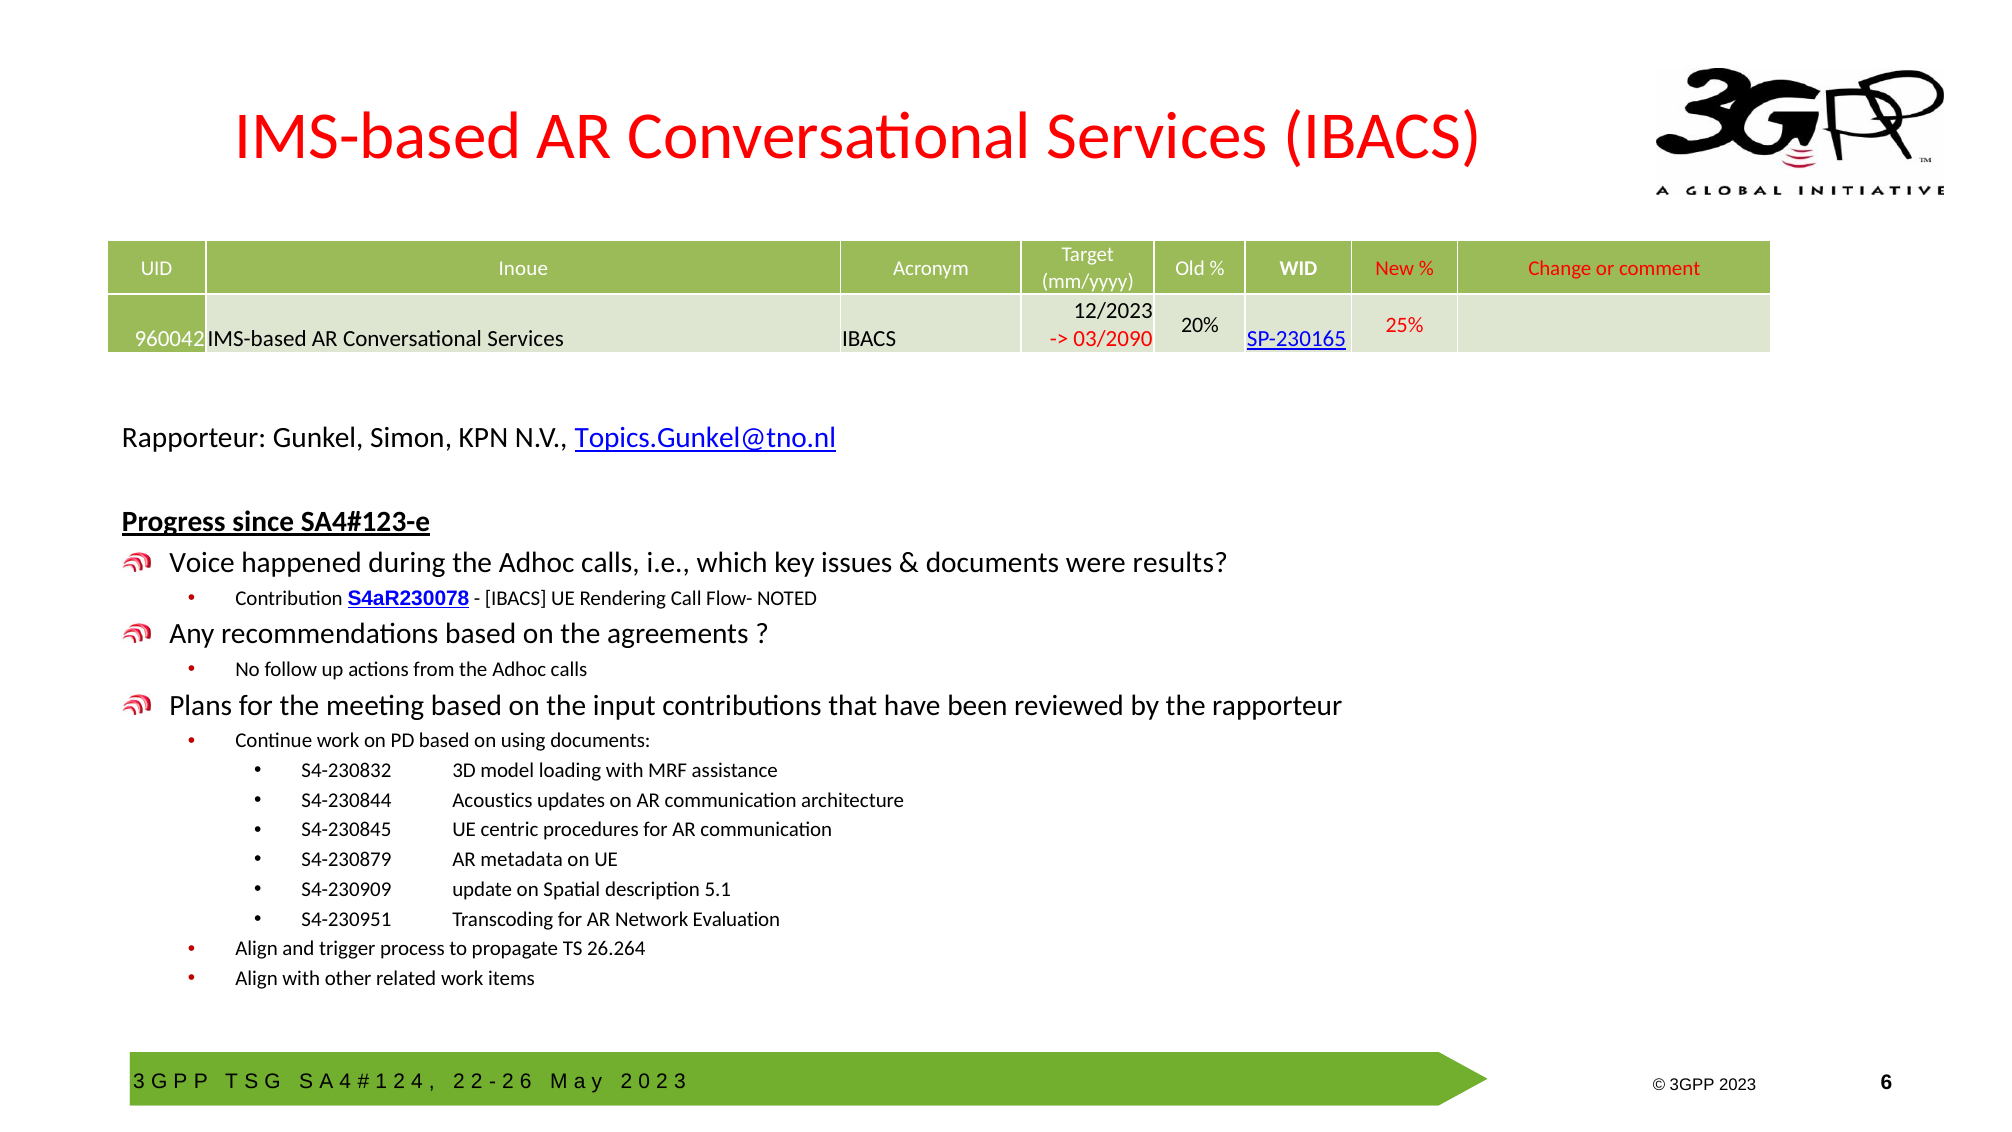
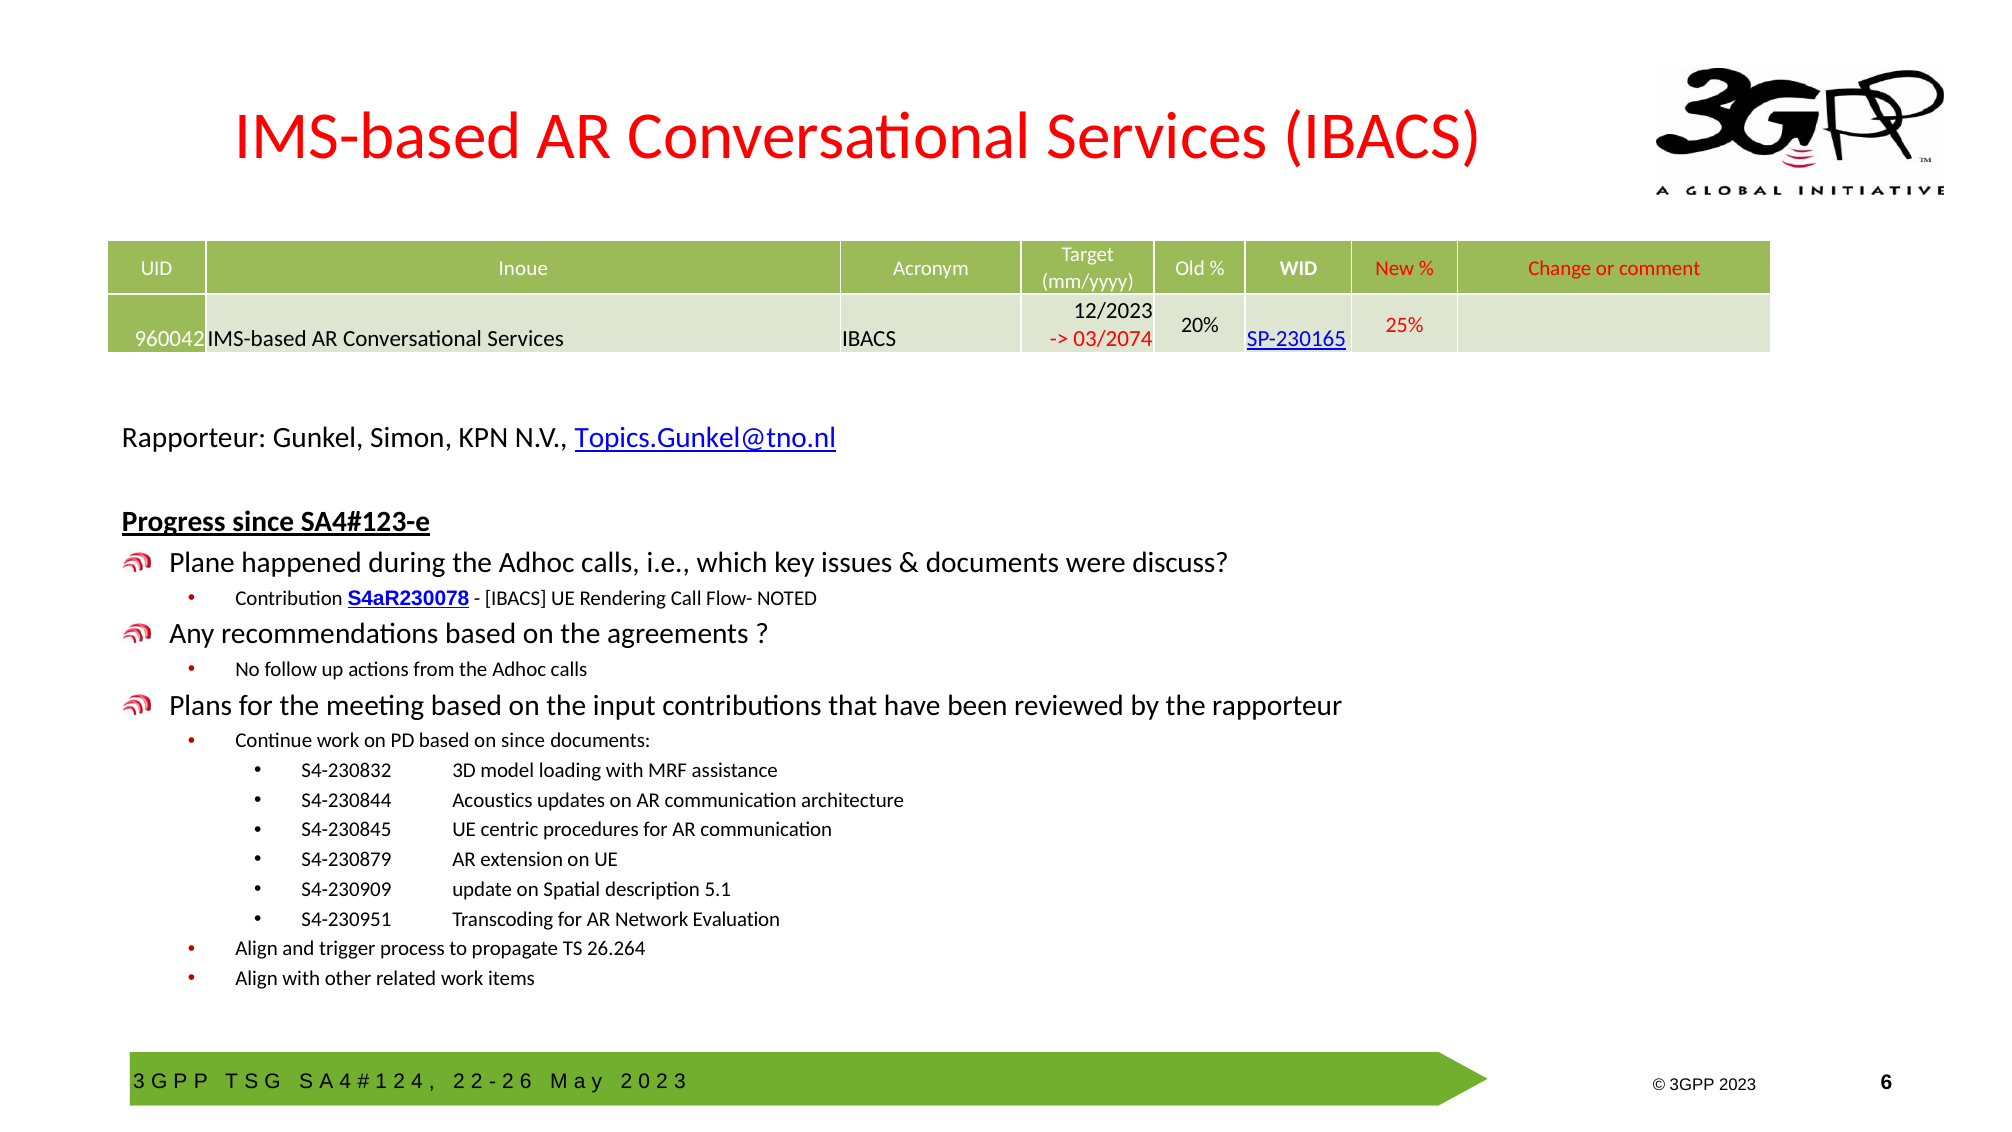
03/2090: 03/2090 -> 03/2074
Voice: Voice -> Plane
results: results -> discuss
on using: using -> since
metadata: metadata -> extension
